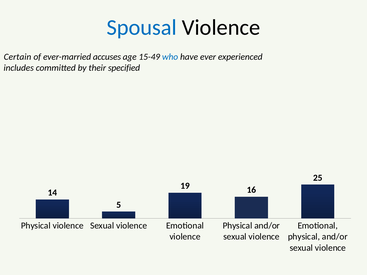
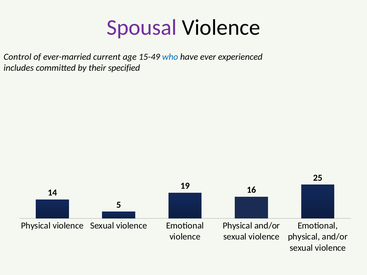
Spousal colour: blue -> purple
Certain: Certain -> Control
accuses: accuses -> current
